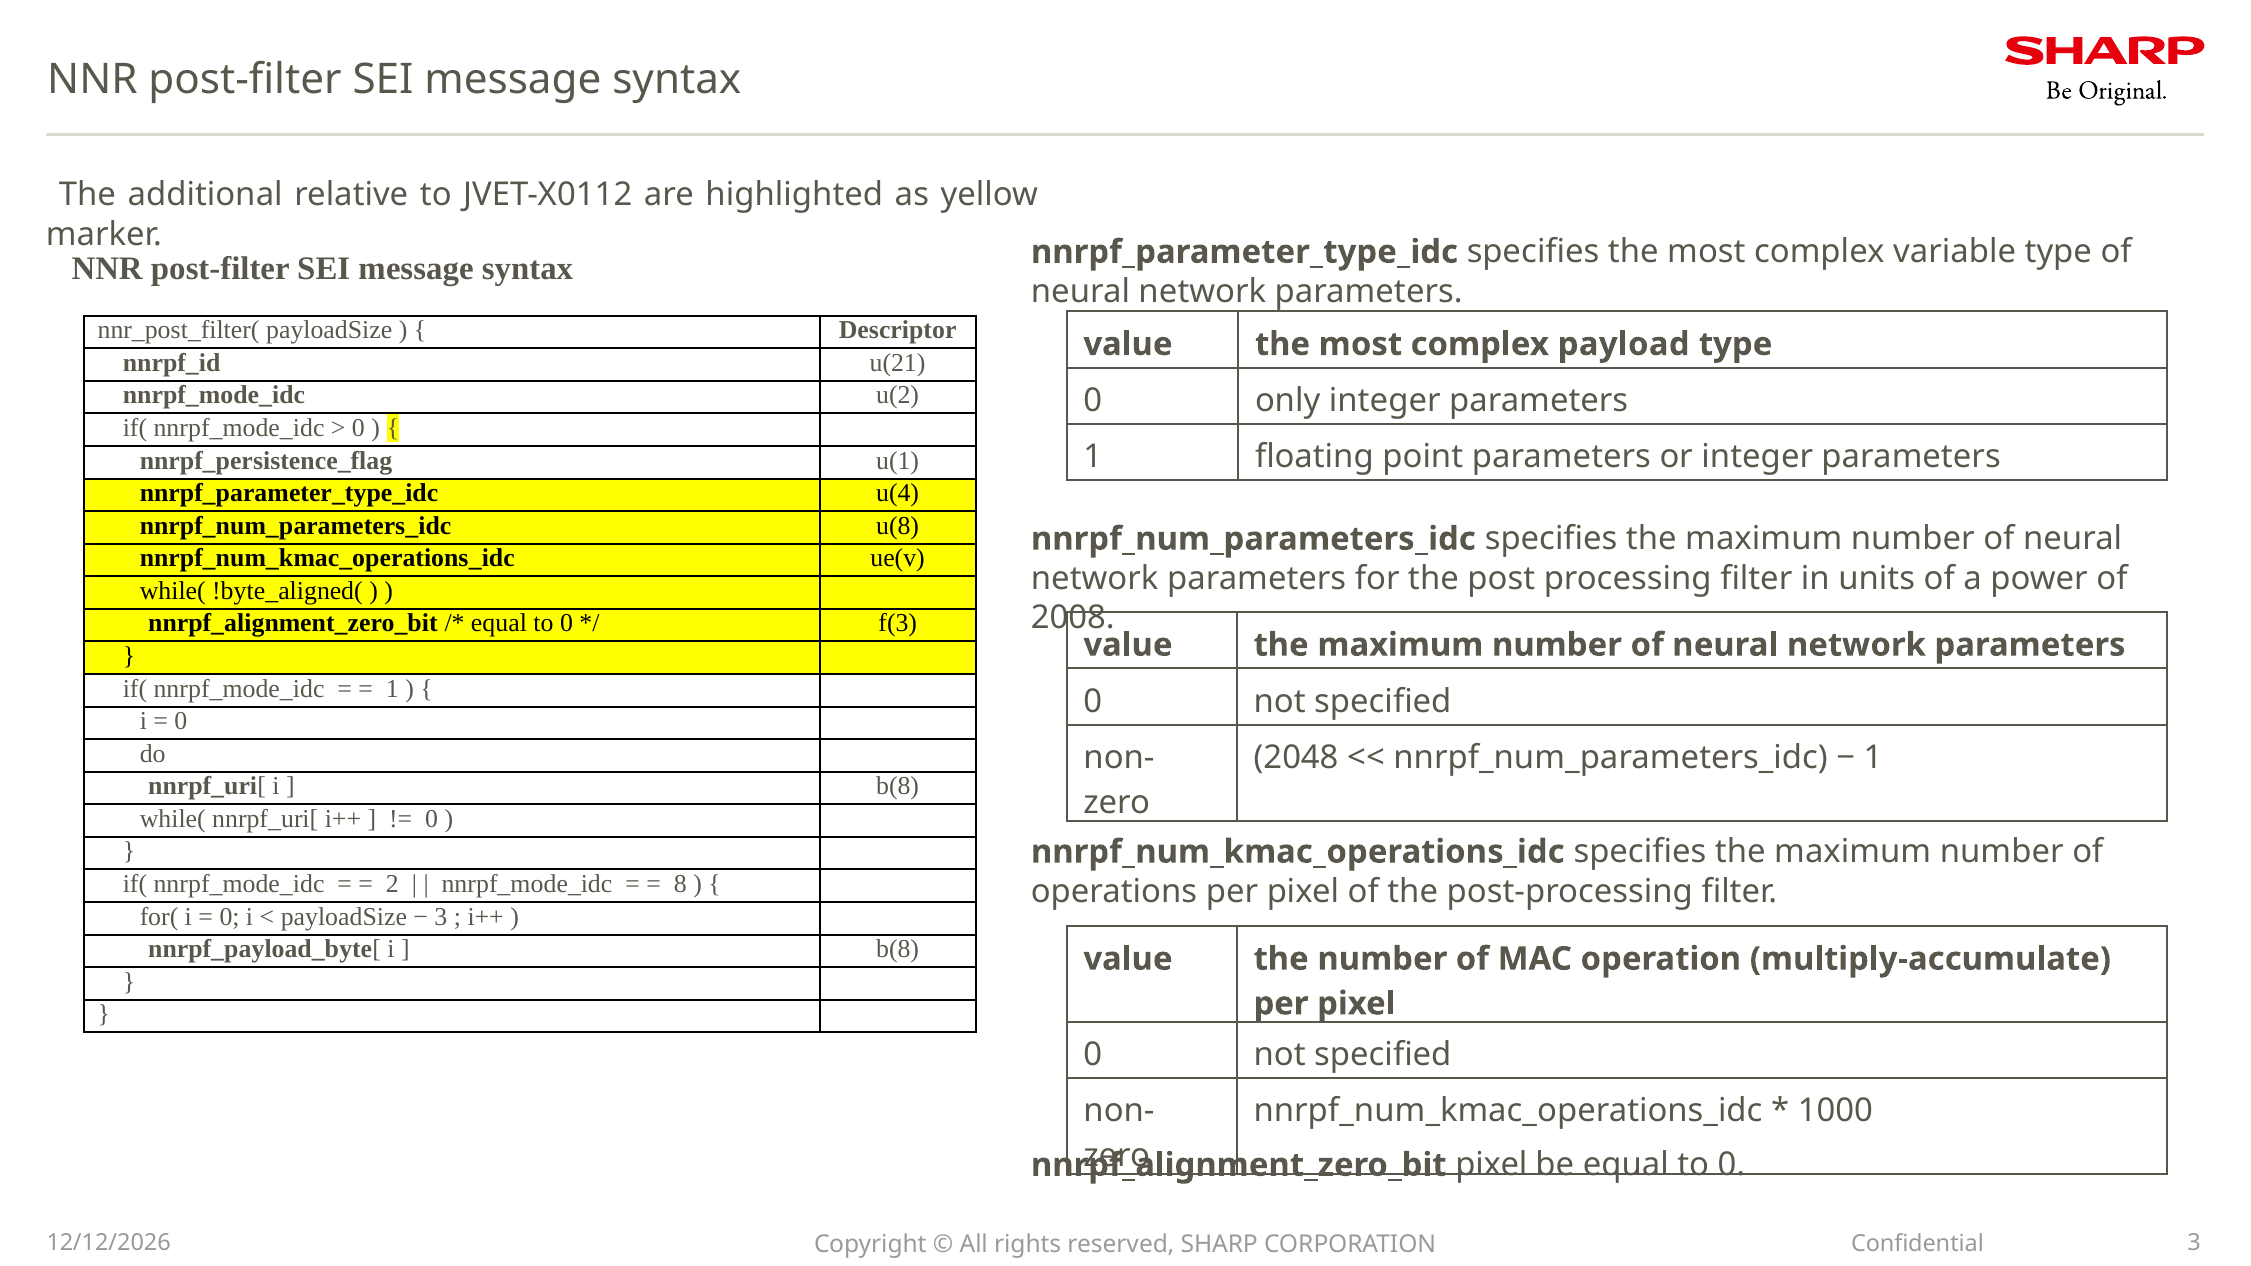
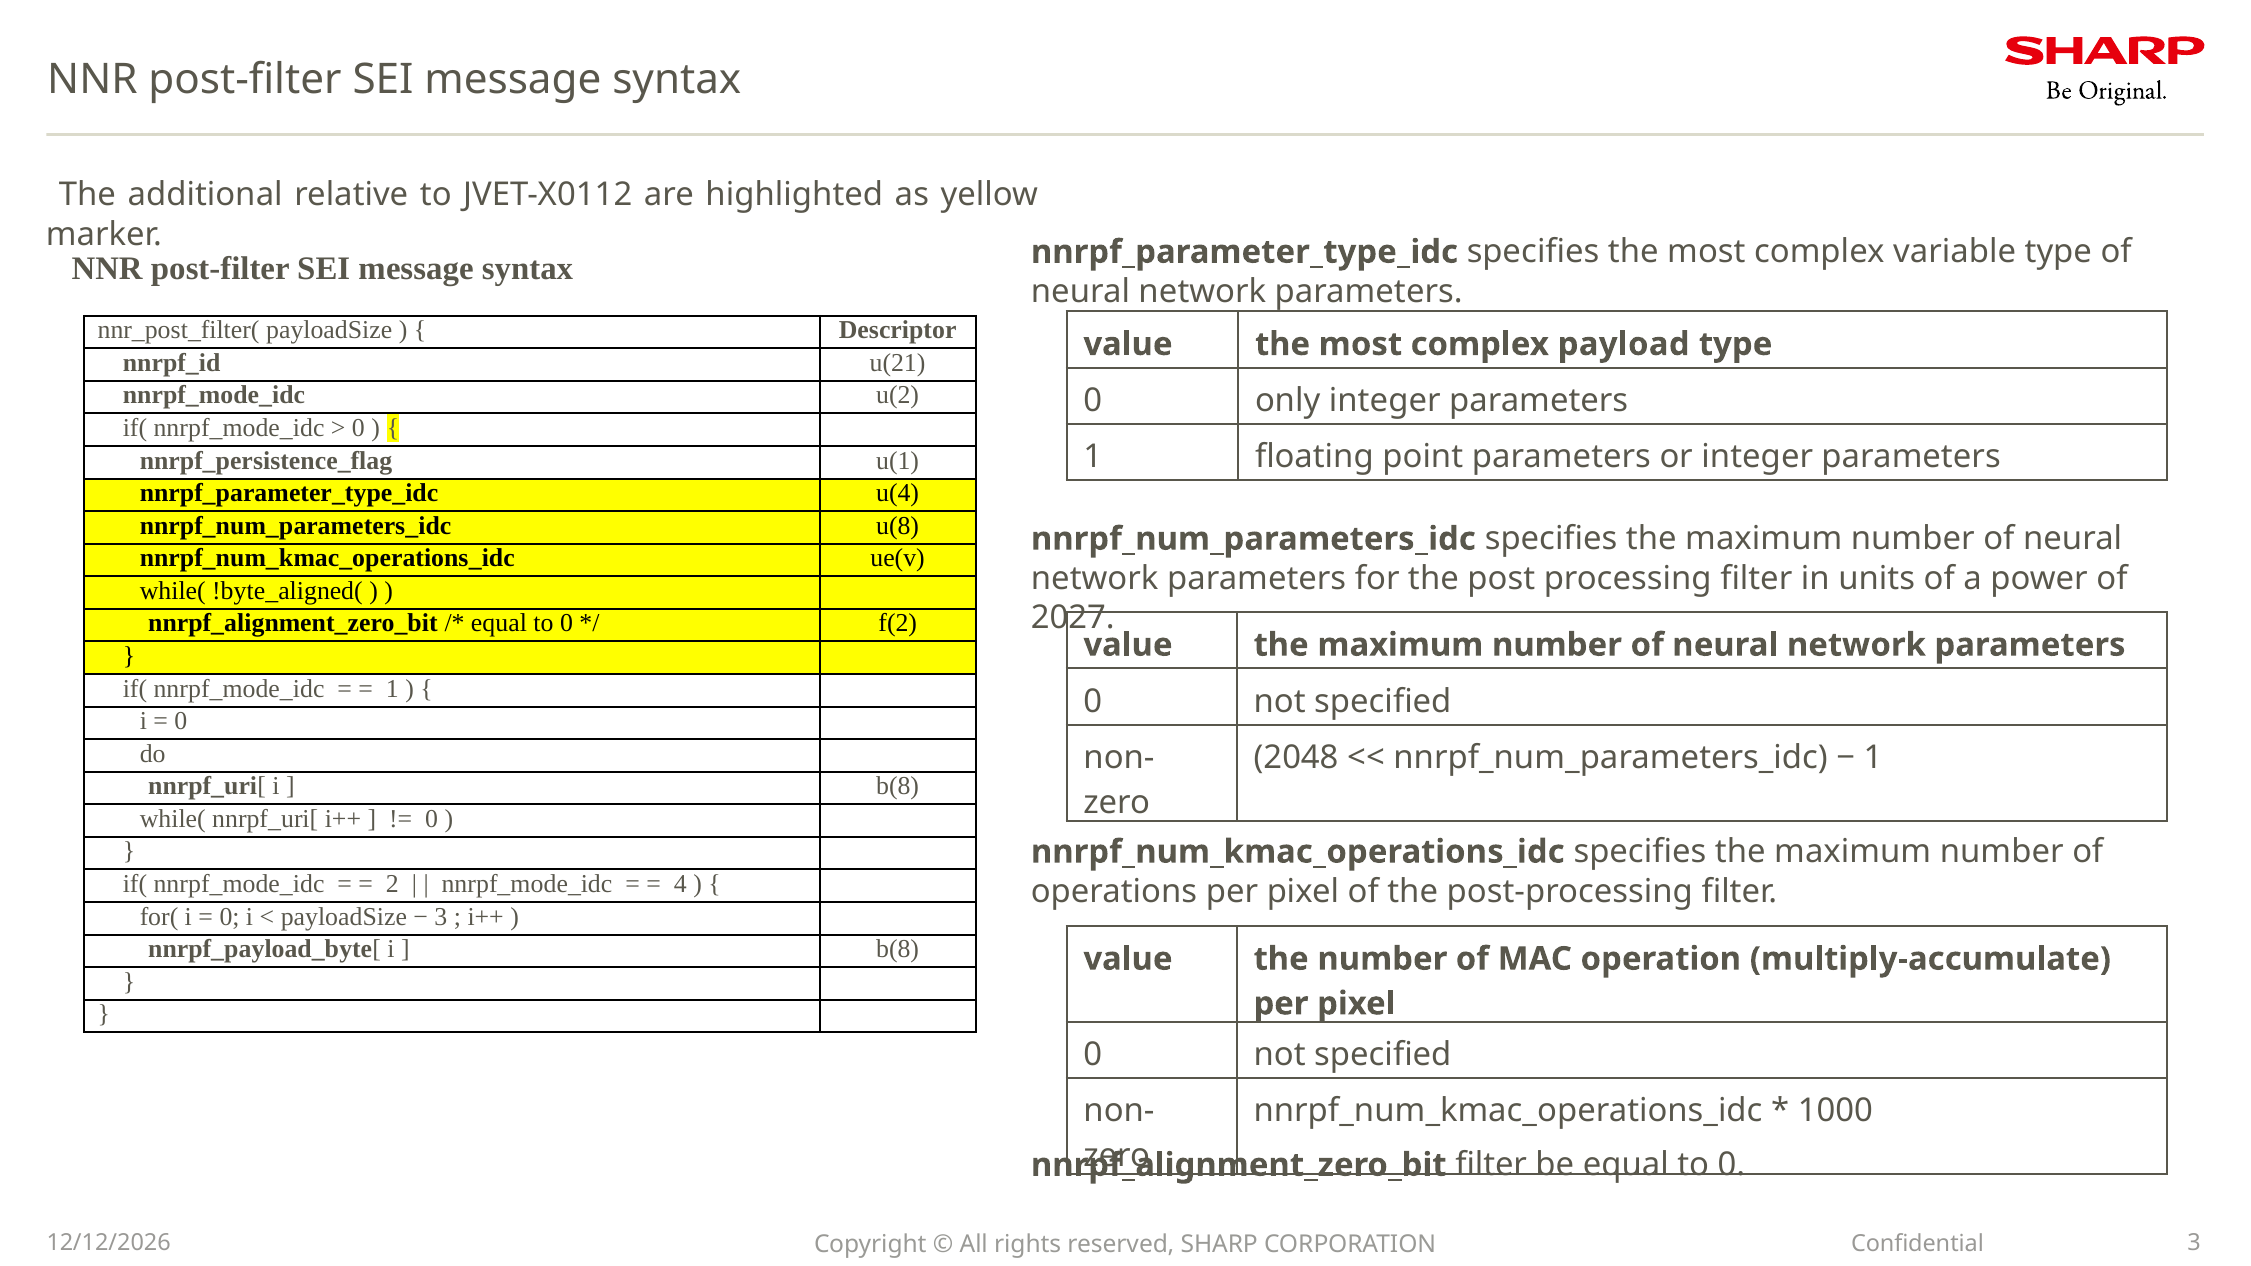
2008: 2008 -> 2027
f(3: f(3 -> f(2
8: 8 -> 4
pixel at (1491, 1165): pixel -> filter
